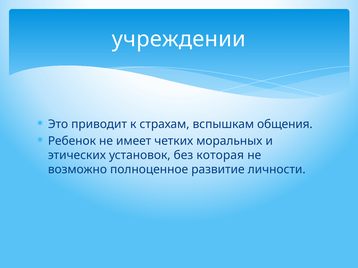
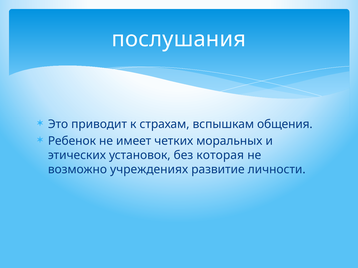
учреждении: учреждении -> послушания
полноценное: полноценное -> учреждениях
